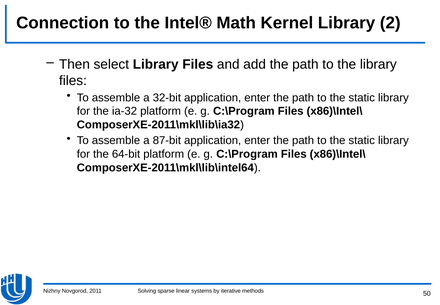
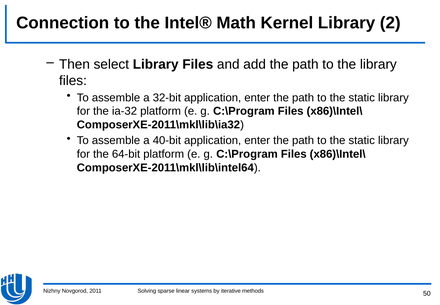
87-bit: 87-bit -> 40-bit
